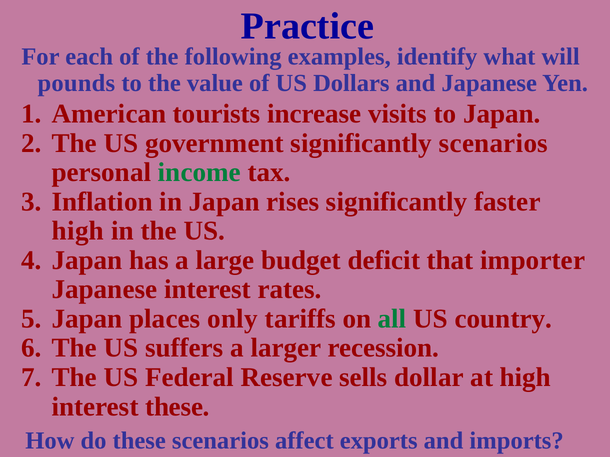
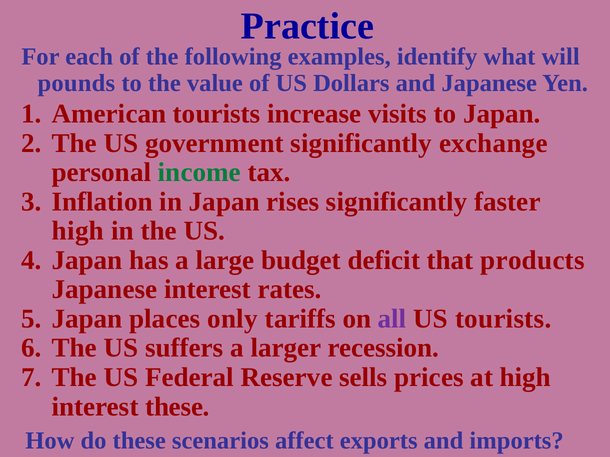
significantly scenarios: scenarios -> exchange
importer: importer -> products
all colour: green -> purple
US country: country -> tourists
dollar: dollar -> prices
